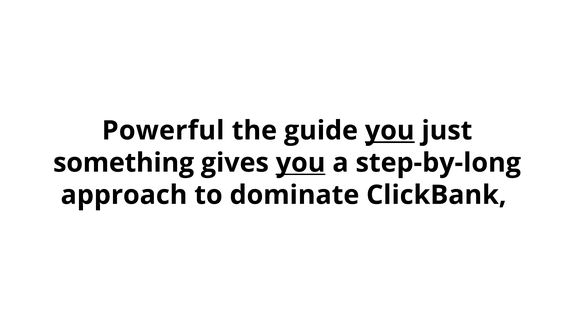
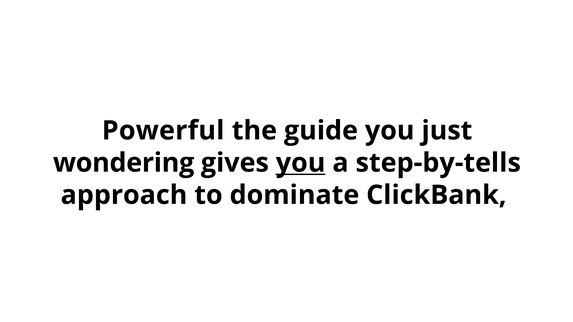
you at (390, 131) underline: present -> none
something: something -> wondering
step-by-long: step-by-long -> step-by-tells
